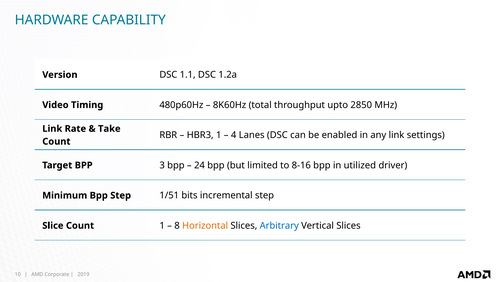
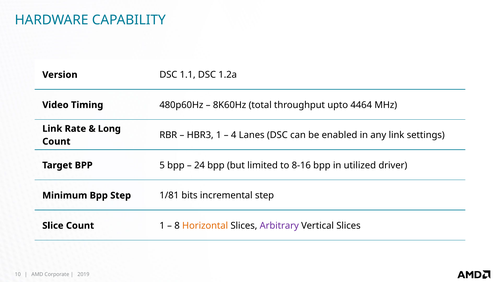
2850: 2850 -> 4464
Take: Take -> Long
3: 3 -> 5
1/51: 1/51 -> 1/81
Arbitrary colour: blue -> purple
